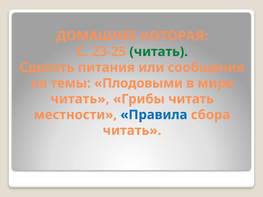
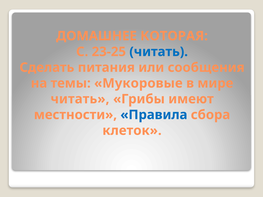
читать at (159, 52) colour: green -> blue
Плодовыми: Плодовыми -> Мукоровые
Грибы читать: читать -> имеют
читать at (132, 131): читать -> клеток
